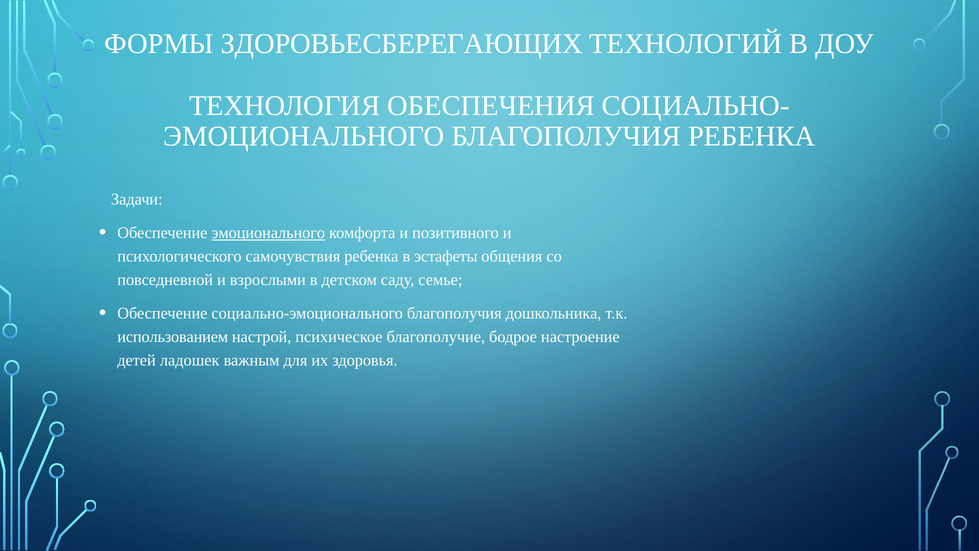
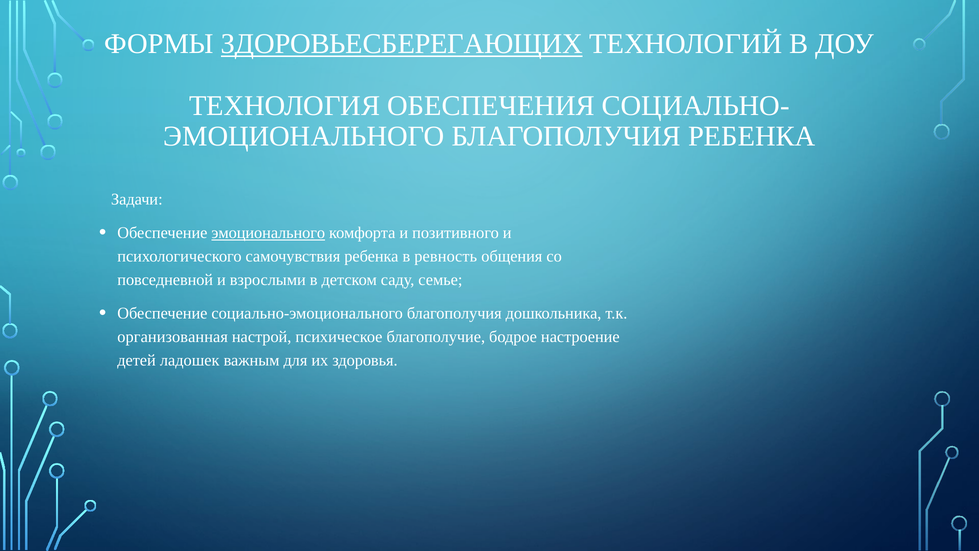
ЗДОРОВЬЕСБЕРЕГАЮЩИХ underline: none -> present
эстафеты: эстафеты -> ревность
использованием: использованием -> организованная
